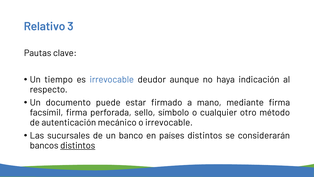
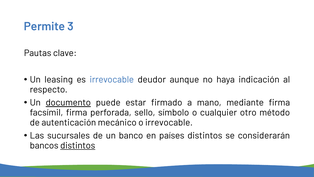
Relativo: Relativo -> Permite
tiempo: tiempo -> leasing
documento underline: none -> present
